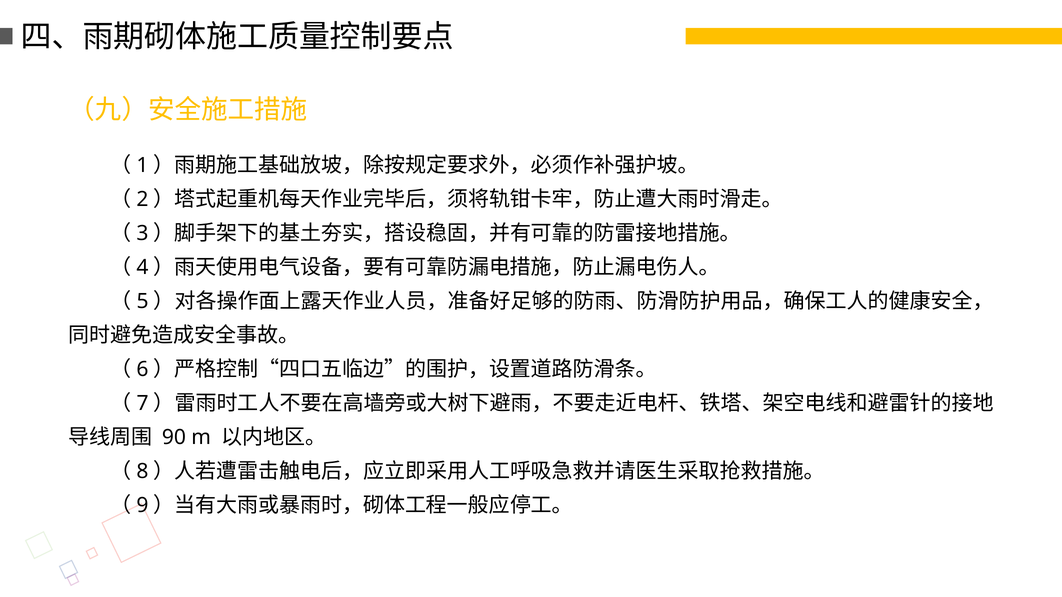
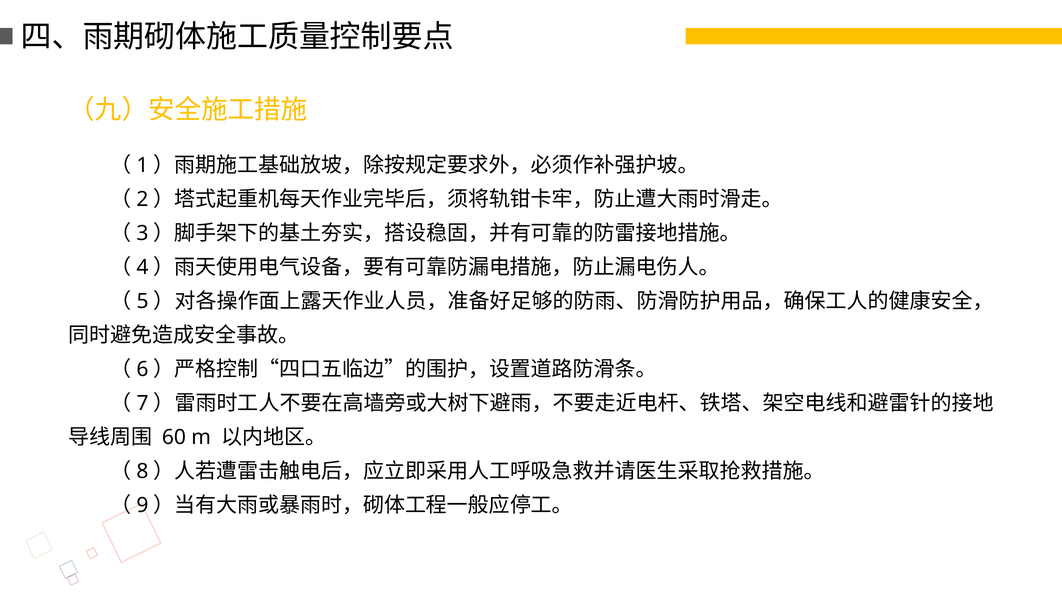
90: 90 -> 60
